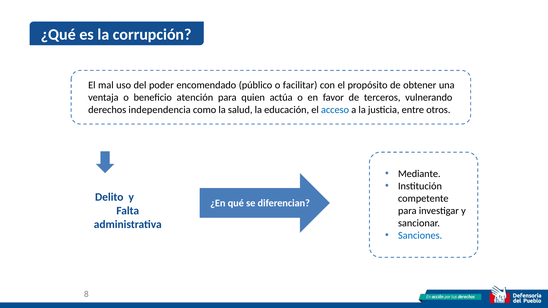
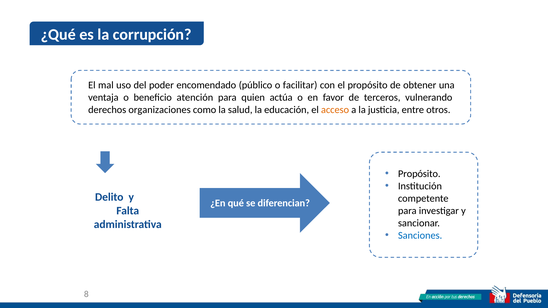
independencia: independencia -> organizaciones
acceso colour: blue -> orange
Mediante at (419, 174): Mediante -> Propósito
